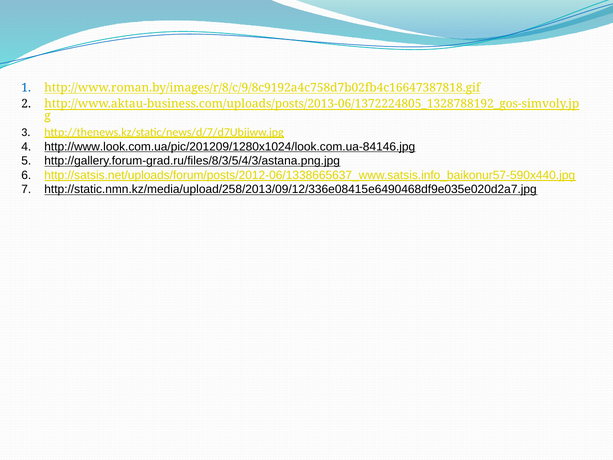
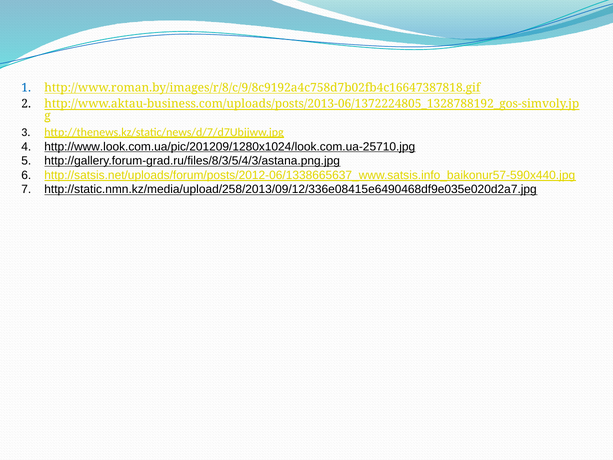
http://www.look.com.ua/pic/201209/1280x1024/look.com.ua-84146.jpg: http://www.look.com.ua/pic/201209/1280x1024/look.com.ua-84146.jpg -> http://www.look.com.ua/pic/201209/1280x1024/look.com.ua-25710.jpg
